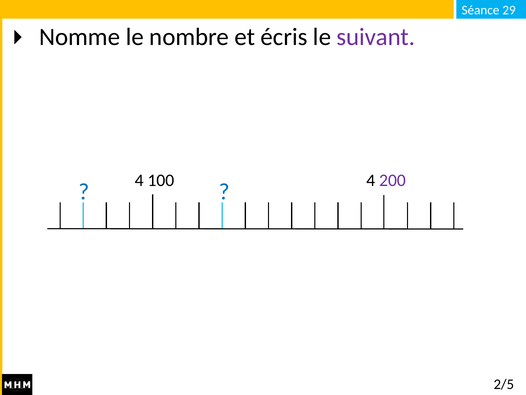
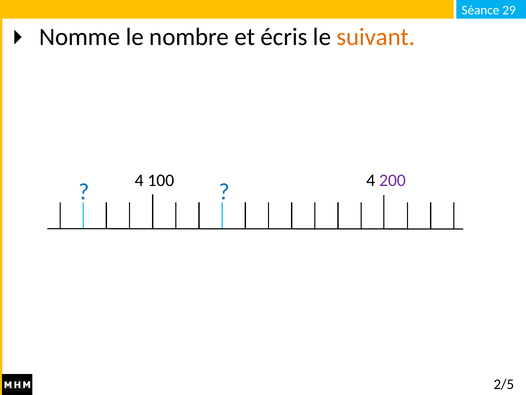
suivant colour: purple -> orange
